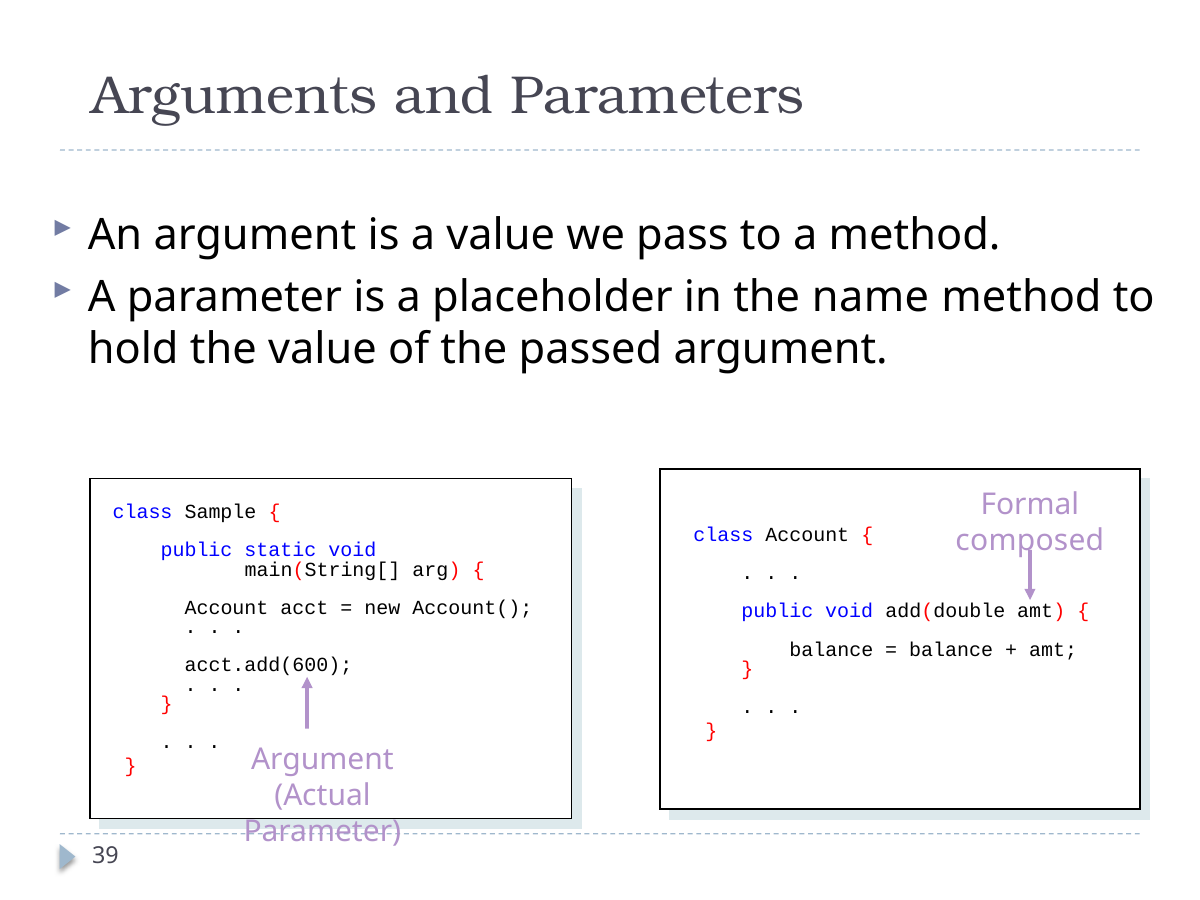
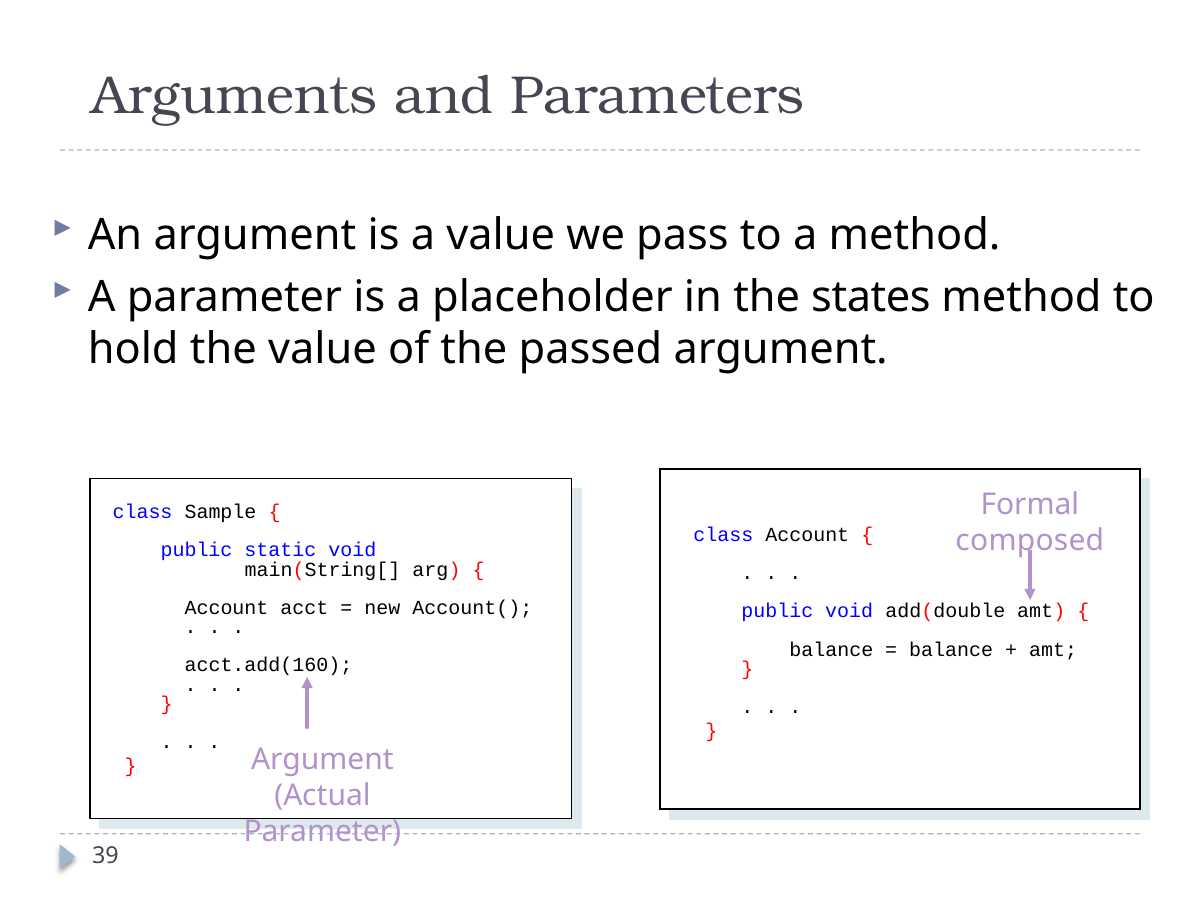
name: name -> states
acct.add(600: acct.add(600 -> acct.add(160
